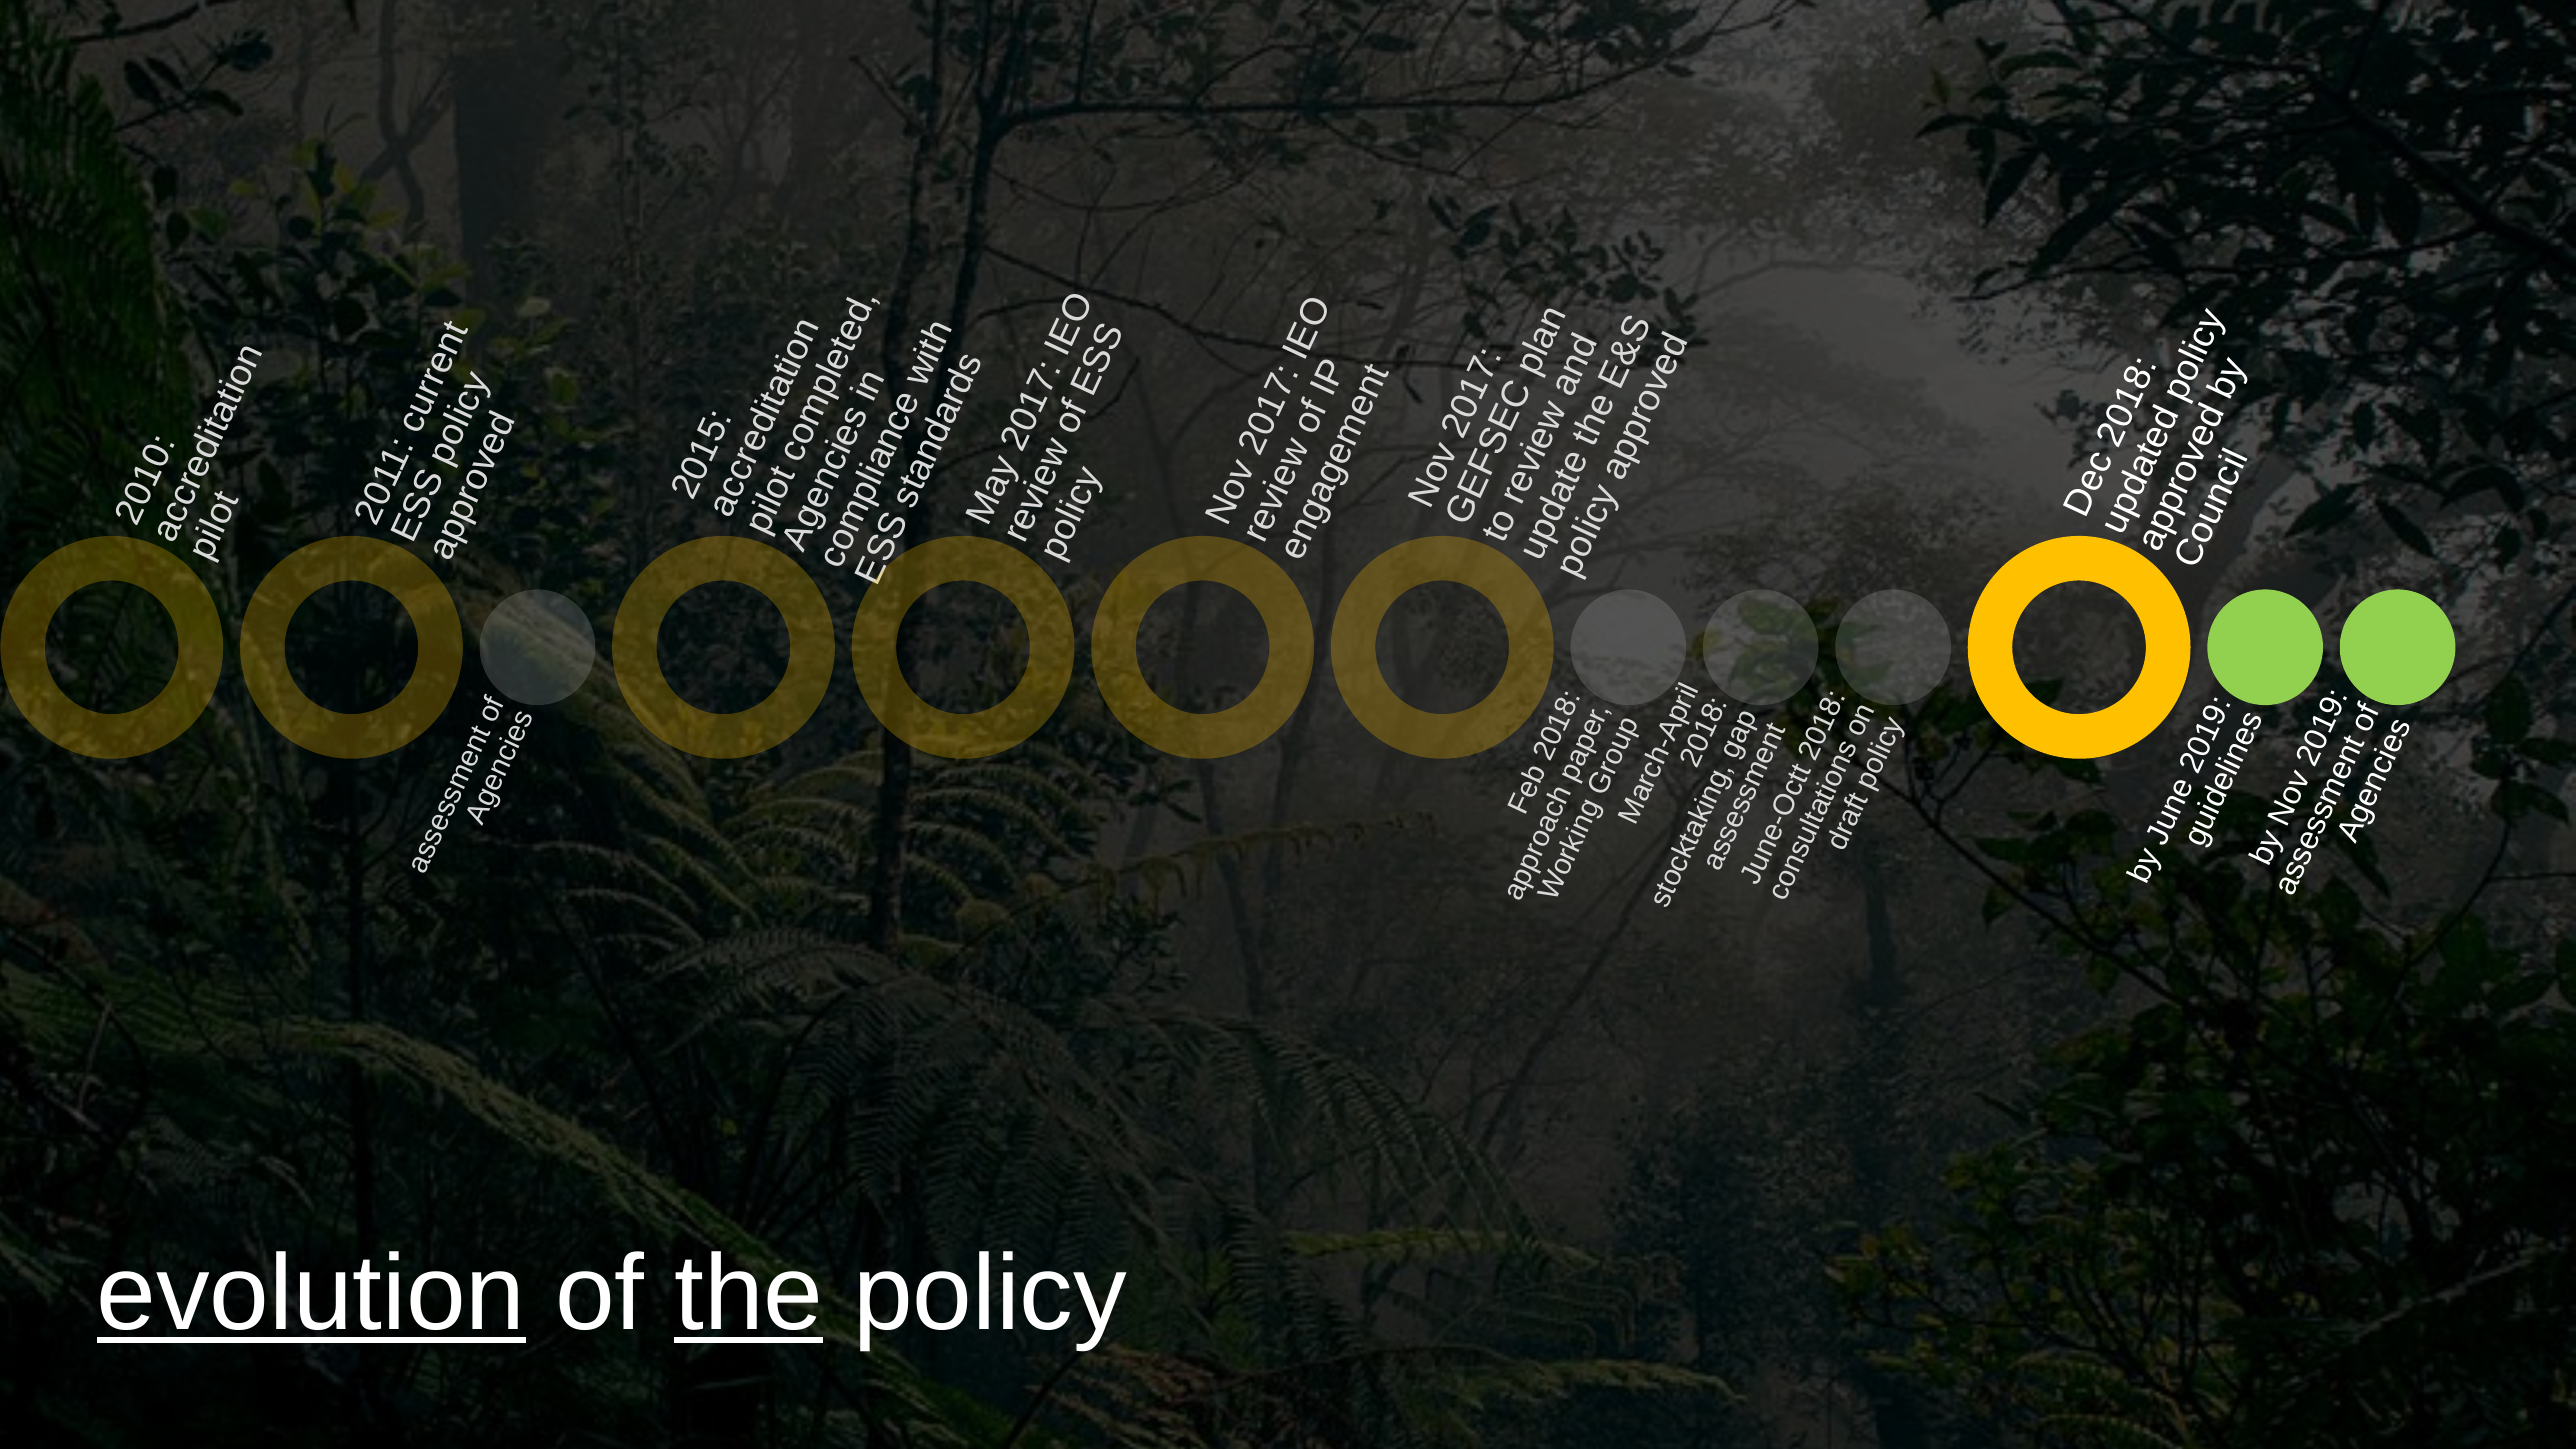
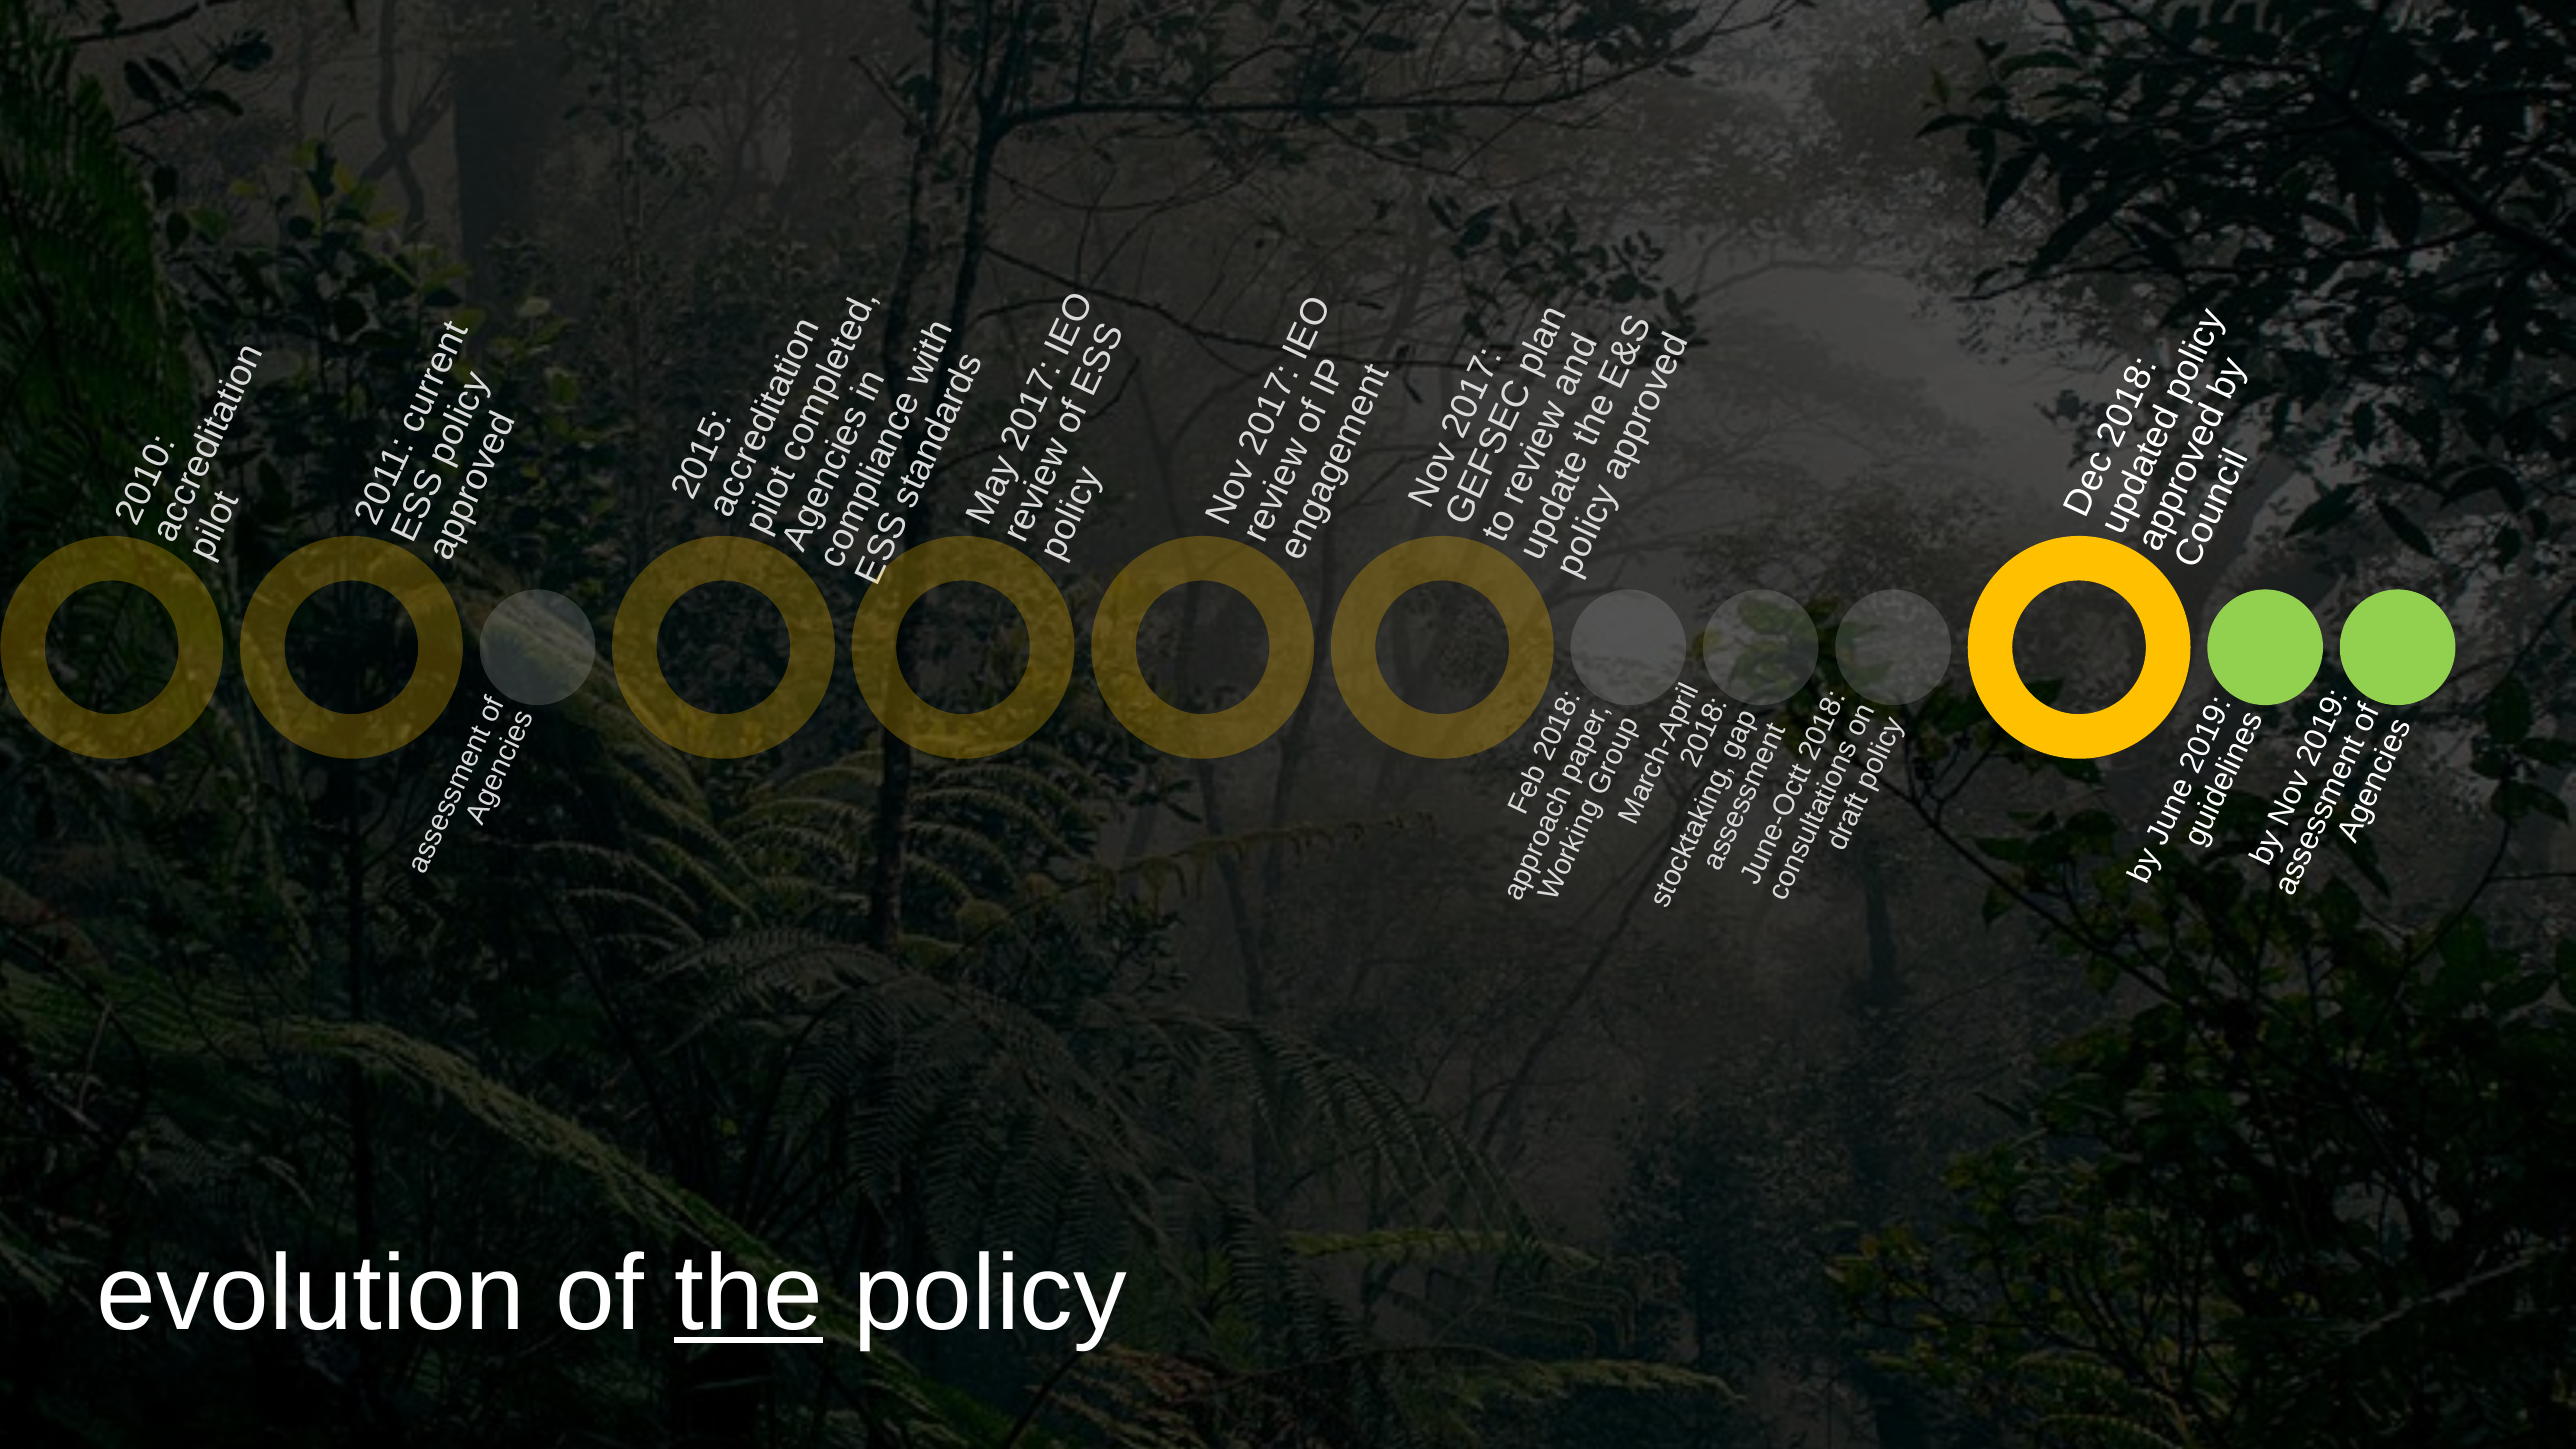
evolution underline: present -> none
